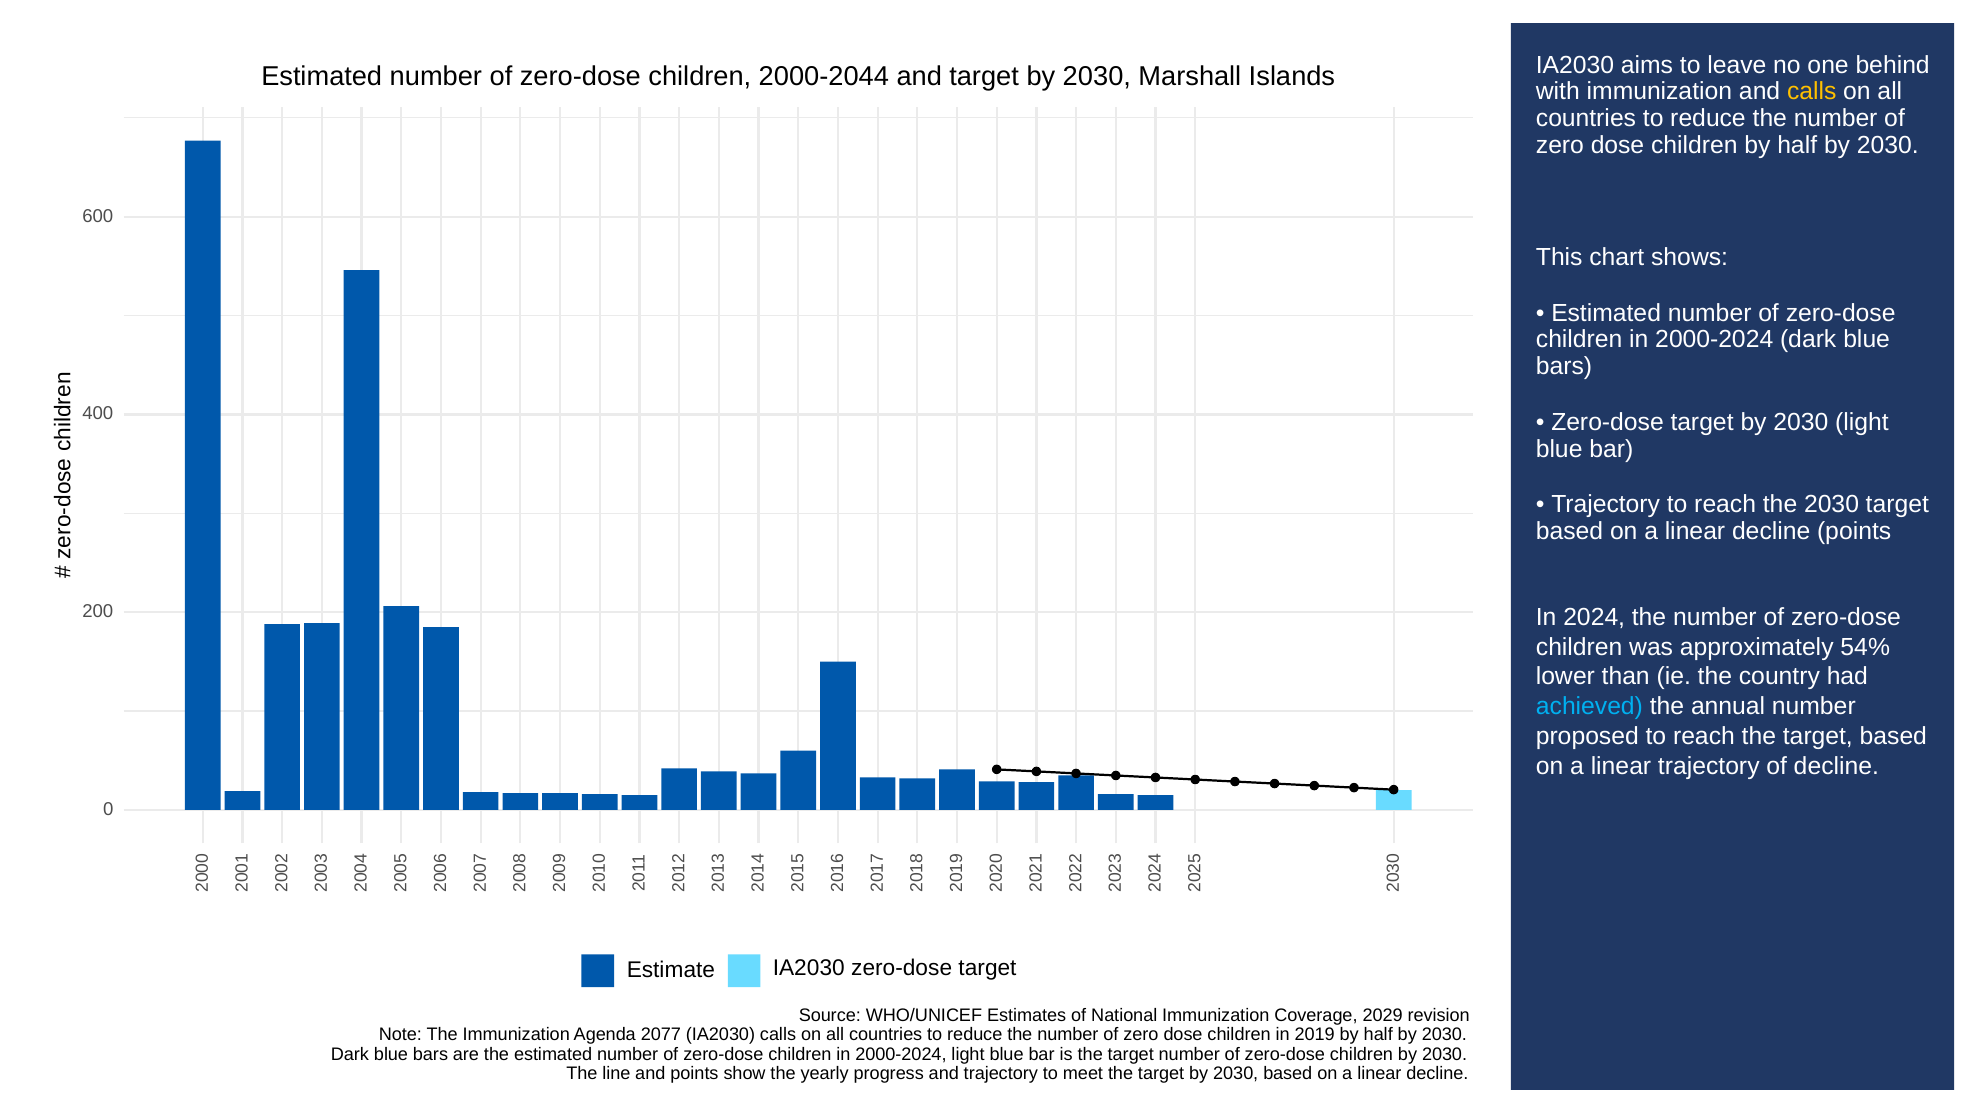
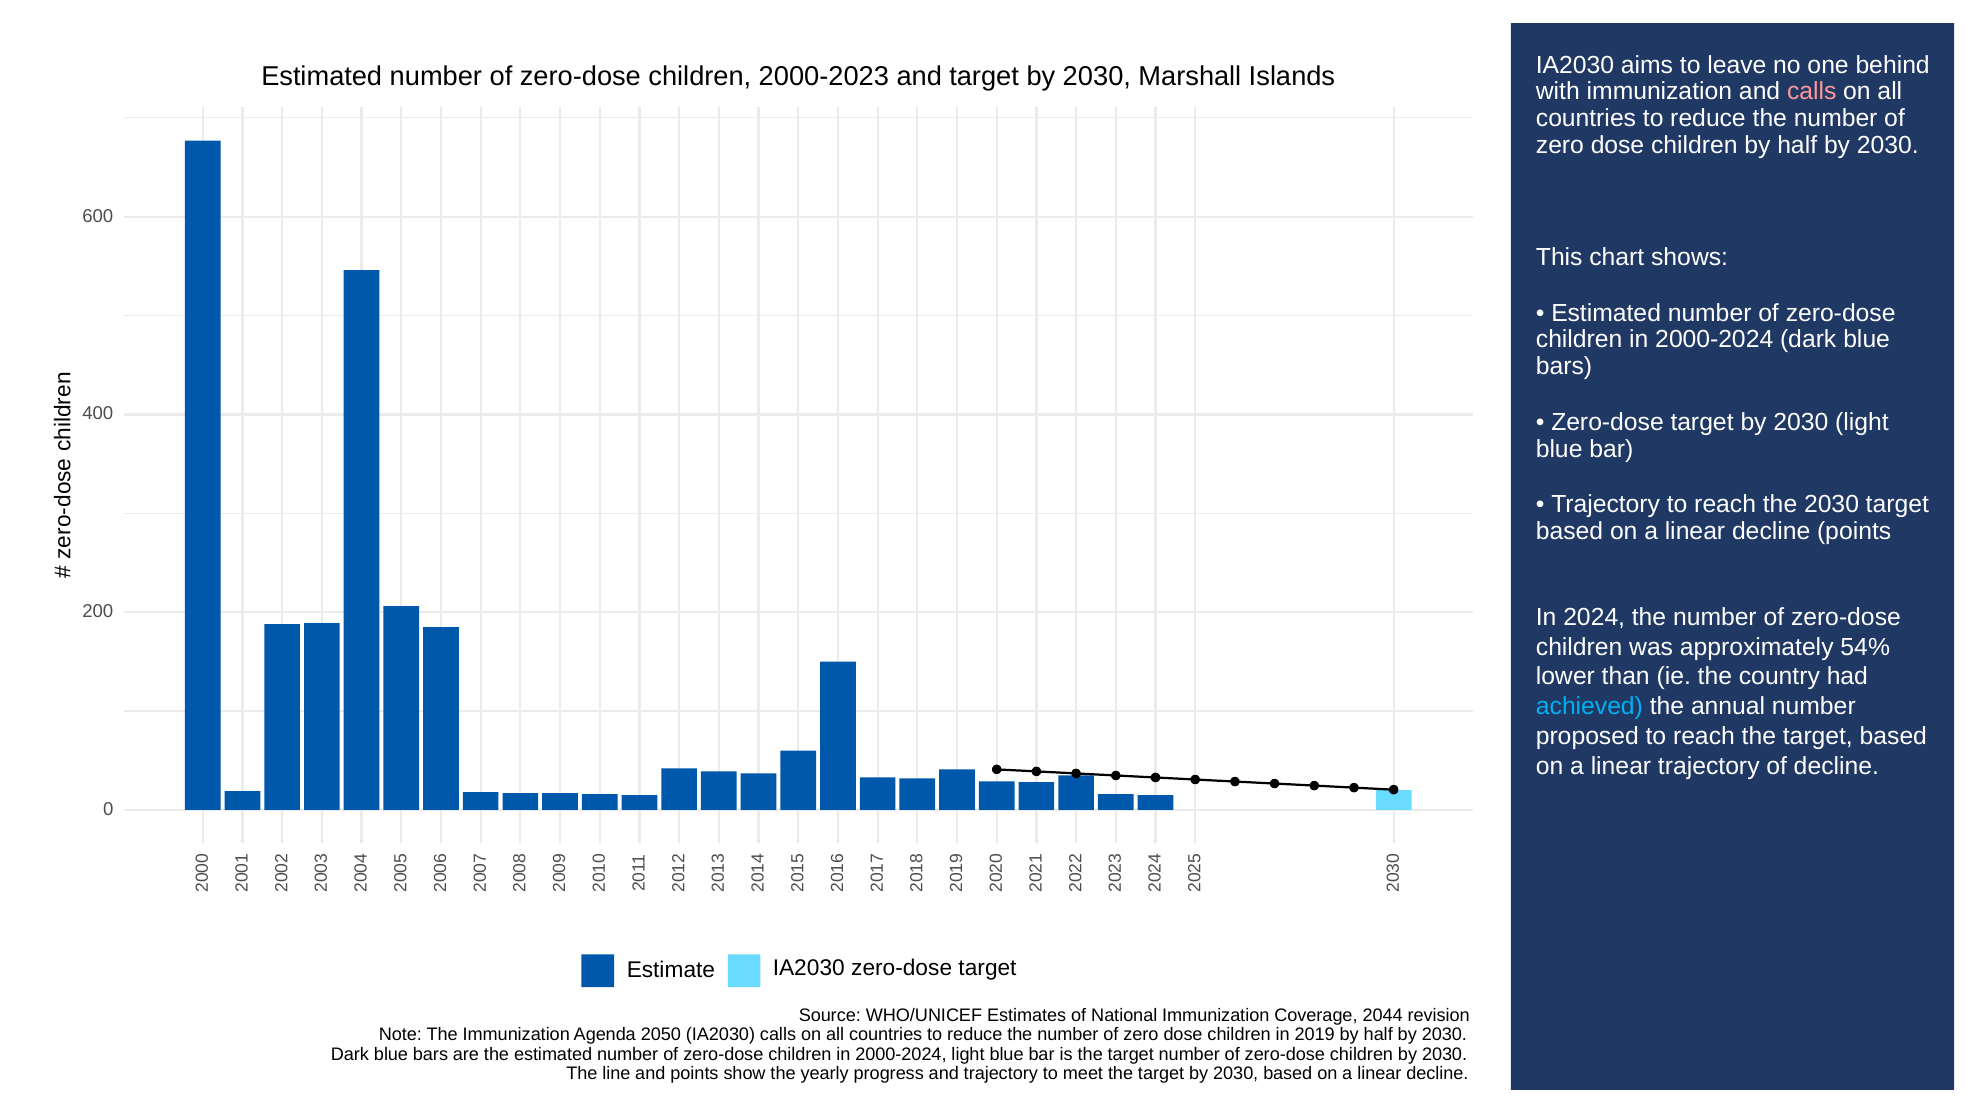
2000-2044: 2000-2044 -> 2000-2023
calls at (1812, 92) colour: yellow -> pink
2029: 2029 -> 2044
2077: 2077 -> 2050
